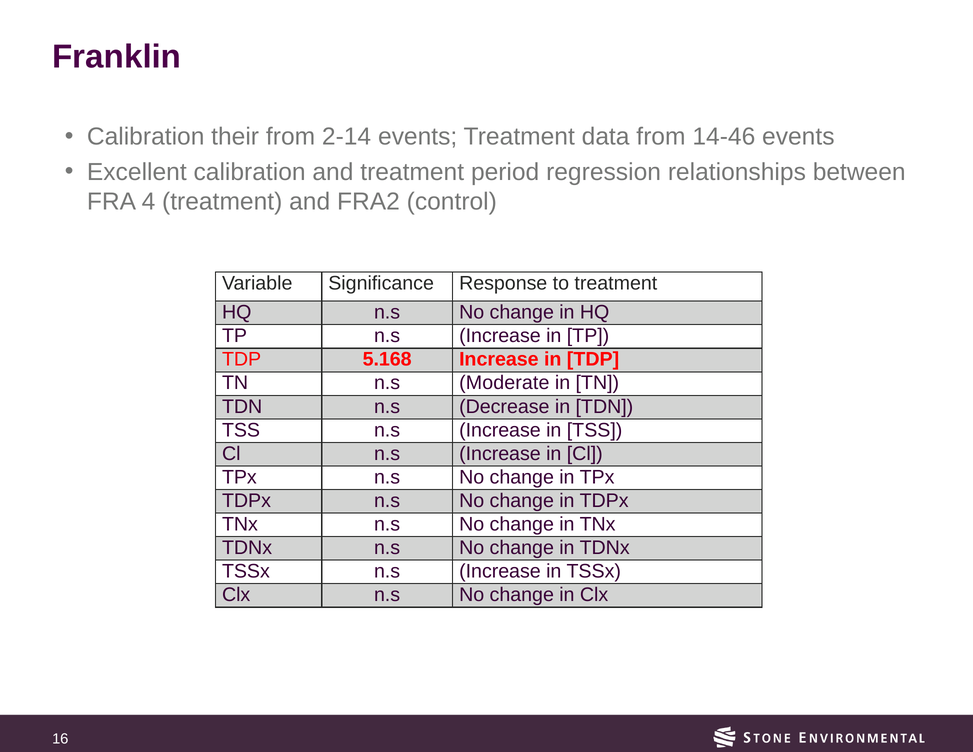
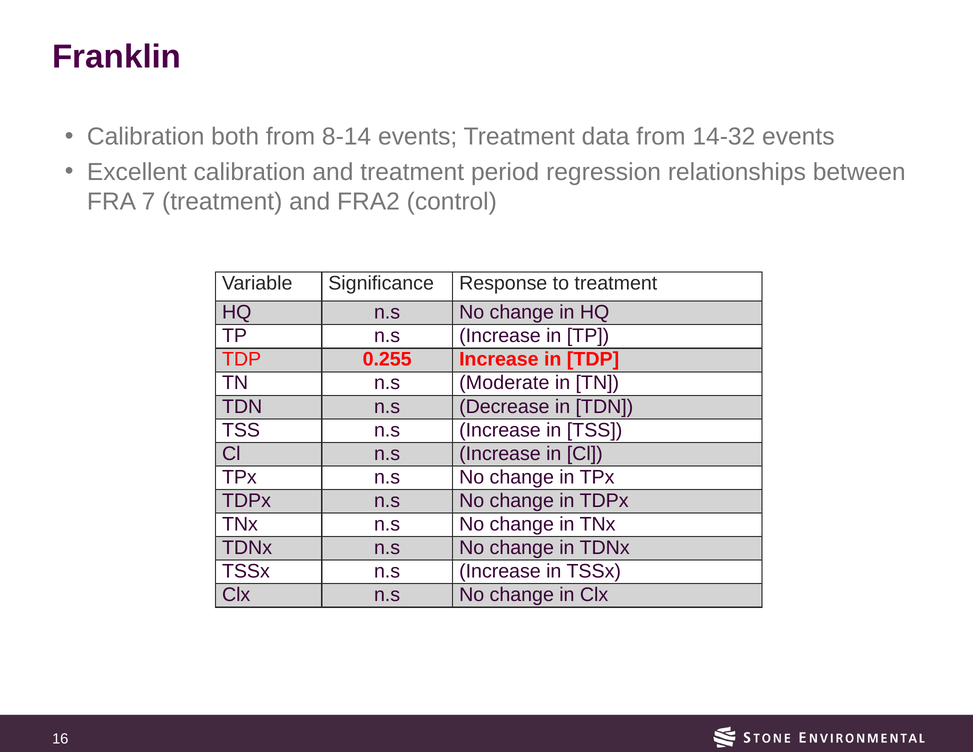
their: their -> both
2-14: 2-14 -> 8-14
14-46: 14-46 -> 14-32
4: 4 -> 7
5.168: 5.168 -> 0.255
